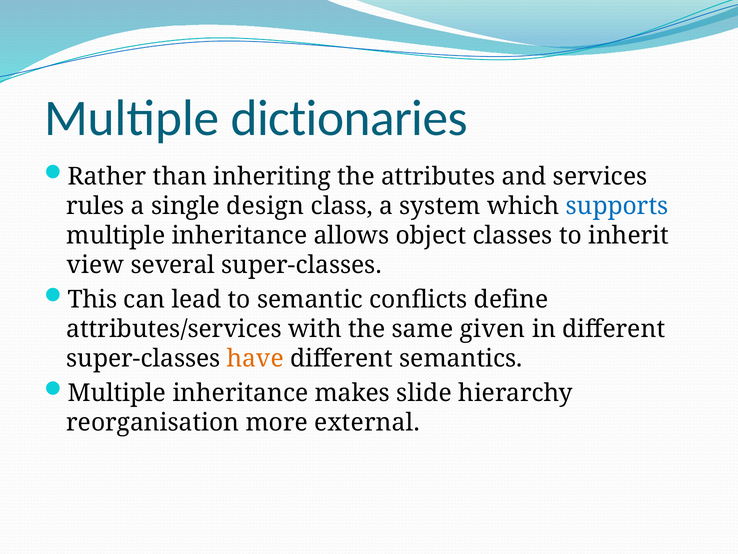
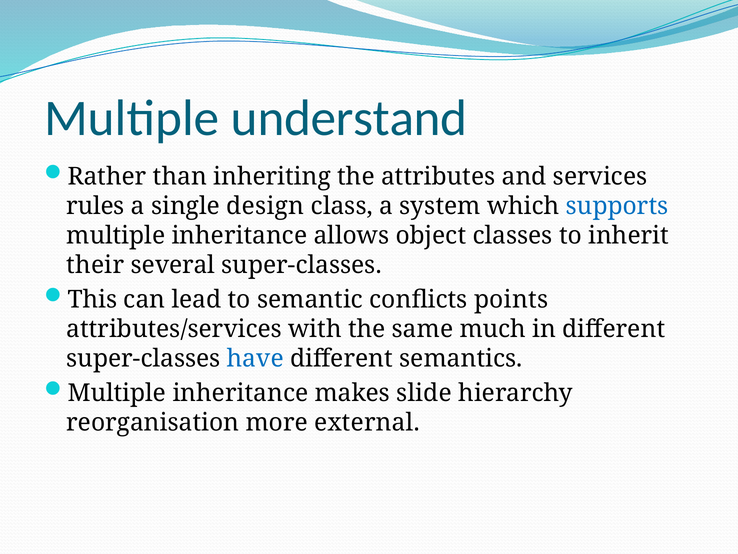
dictionaries: dictionaries -> understand
view: view -> their
define: define -> points
given: given -> much
have colour: orange -> blue
